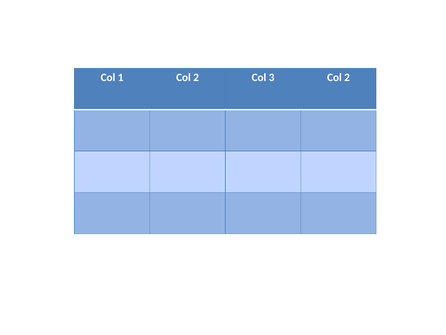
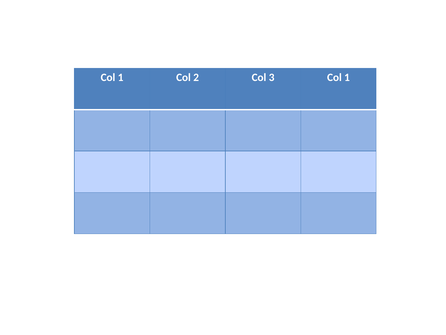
3 Col 2: 2 -> 1
